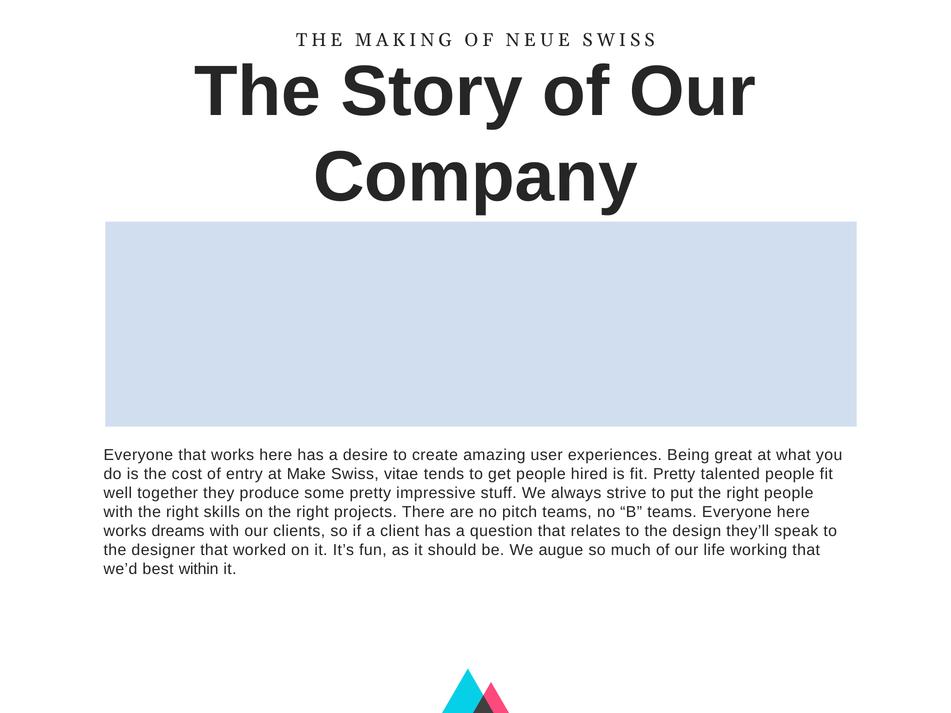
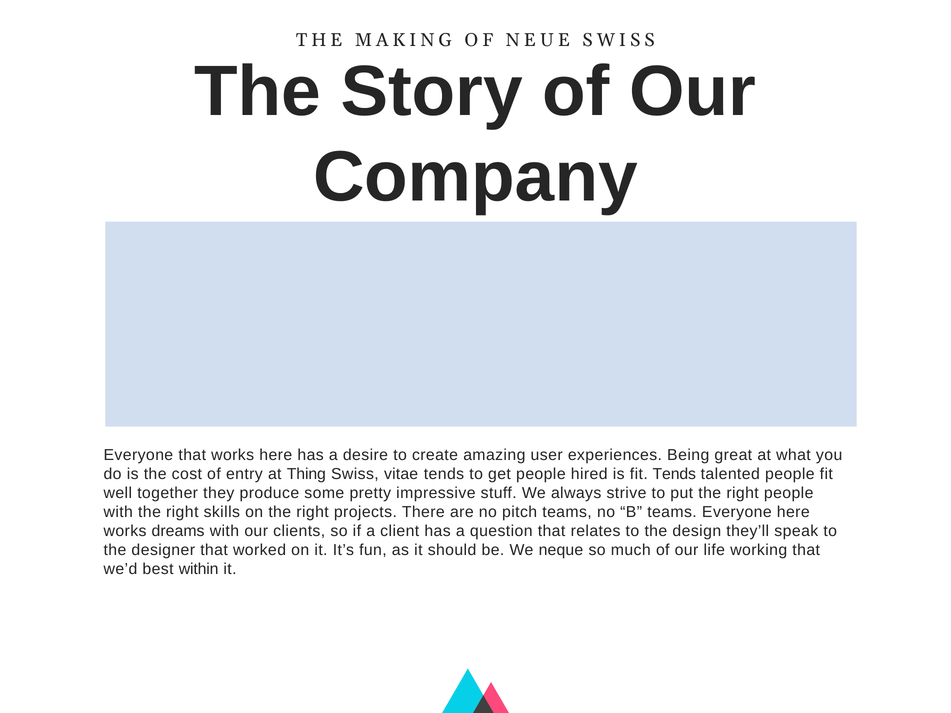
Make: Make -> Thing
fit Pretty: Pretty -> Tends
augue: augue -> neque
